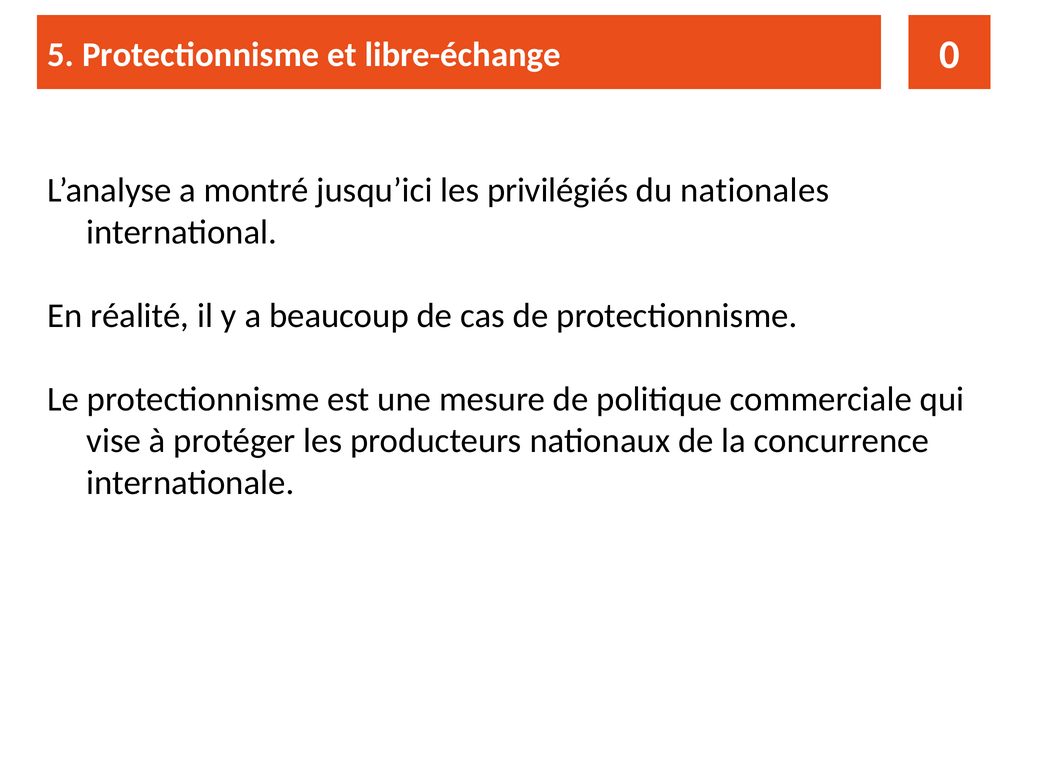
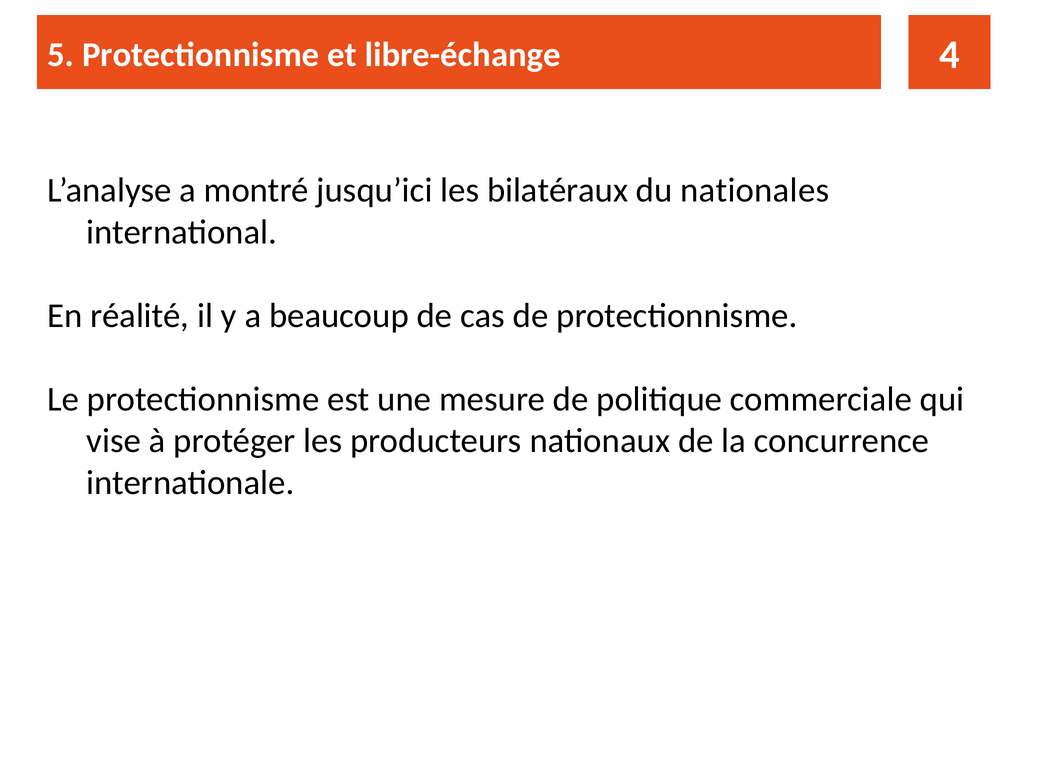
0: 0 -> 4
privilégiés: privilégiés -> bilatéraux
